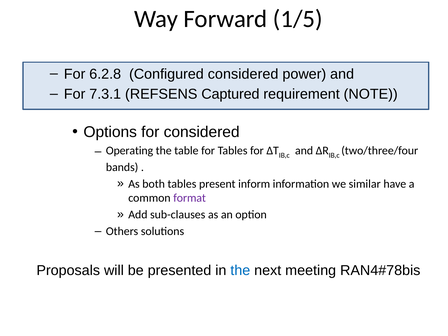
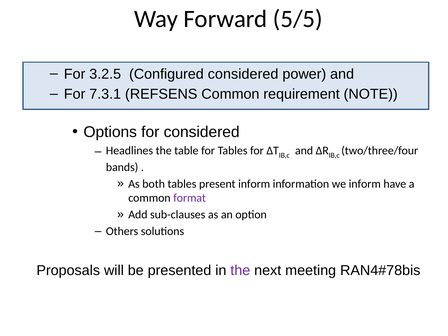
1/5: 1/5 -> 5/5
6.2.8: 6.2.8 -> 3.2.5
REFSENS Captured: Captured -> Common
Operating: Operating -> Headlines
we similar: similar -> inform
the at (240, 270) colour: blue -> purple
